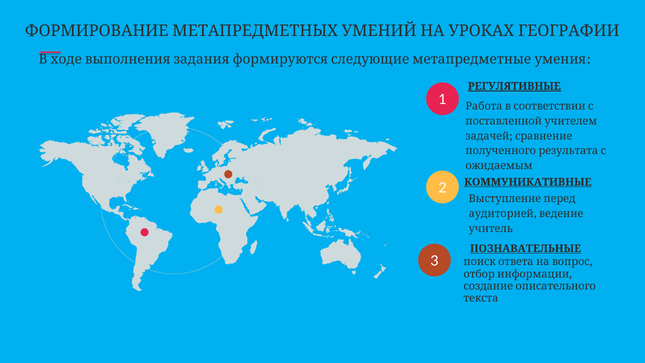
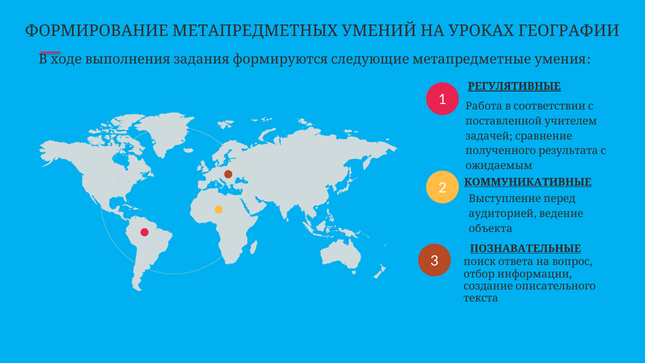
учитель: учитель -> объекта
